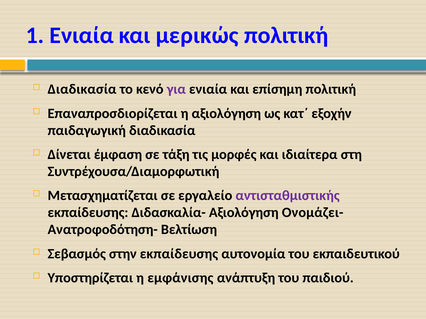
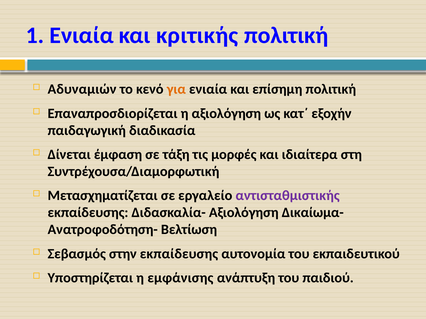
μερικώς: μερικώς -> κριτικής
Διαδικασία at (82, 89): Διαδικασία -> Αδυναμιών
για colour: purple -> orange
Ονομάζει-: Ονομάζει- -> Δικαίωμα-
